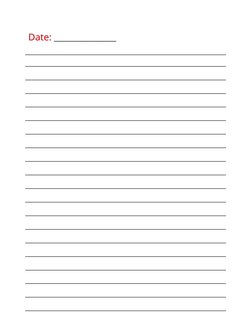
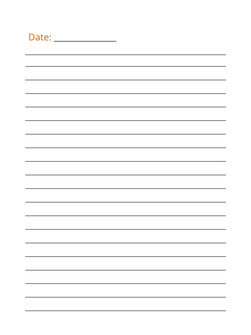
Date colour: red -> orange
